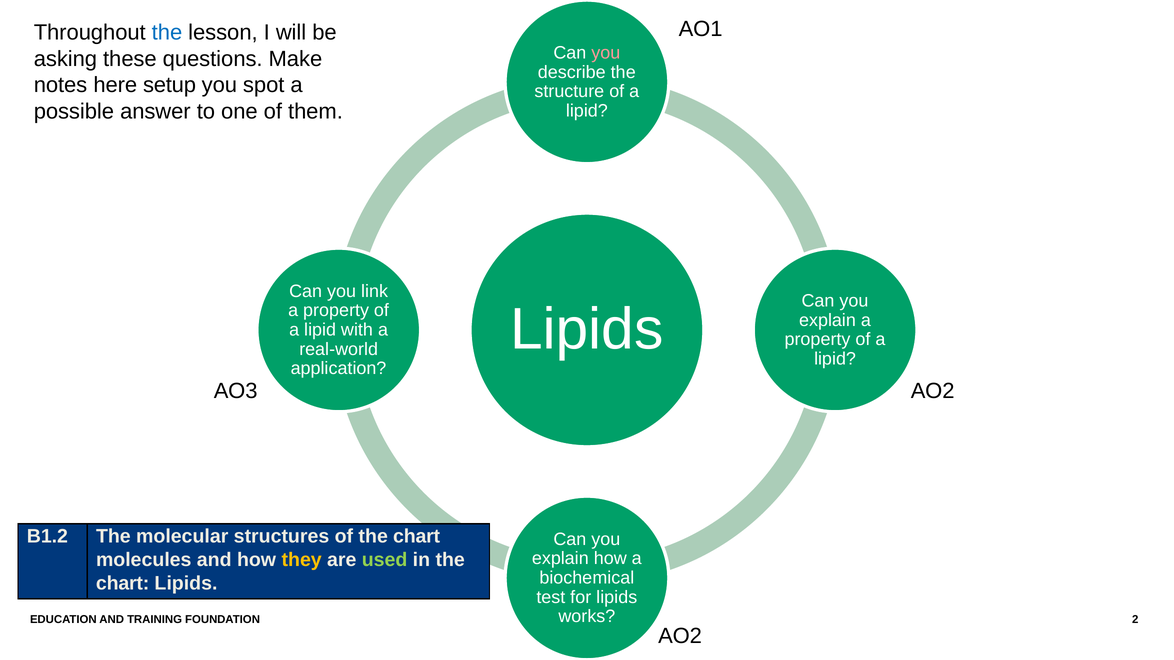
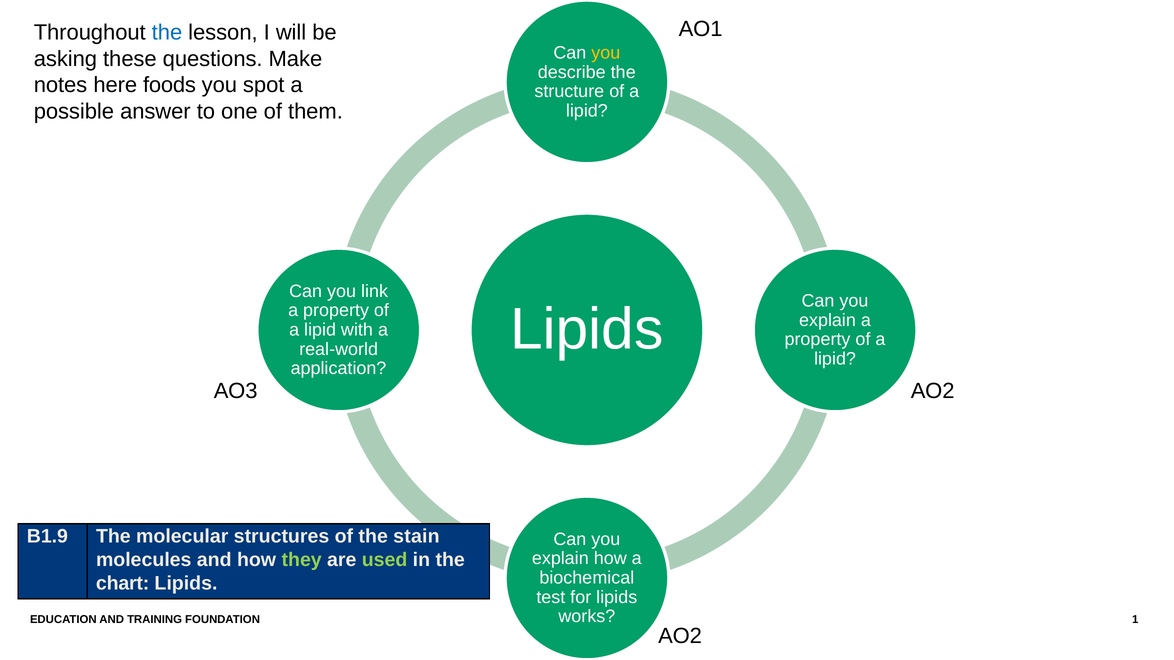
you at (606, 53) colour: pink -> yellow
setup: setup -> foods
B1.2: B1.2 -> B1.9
of the chart: chart -> stain
they colour: yellow -> light green
2: 2 -> 1
